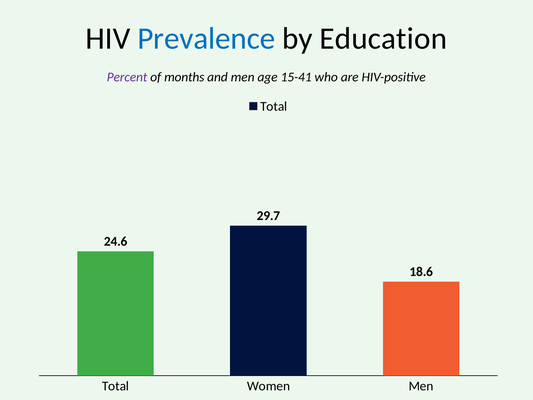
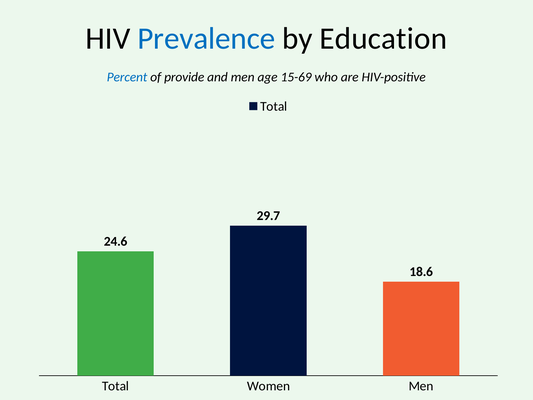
Percent colour: purple -> blue
months: months -> provide
15-41: 15-41 -> 15-69
